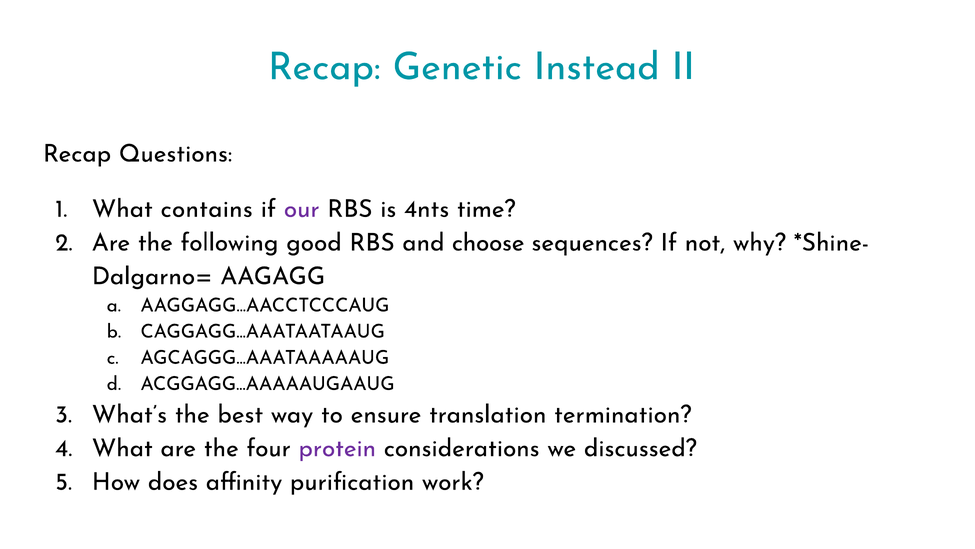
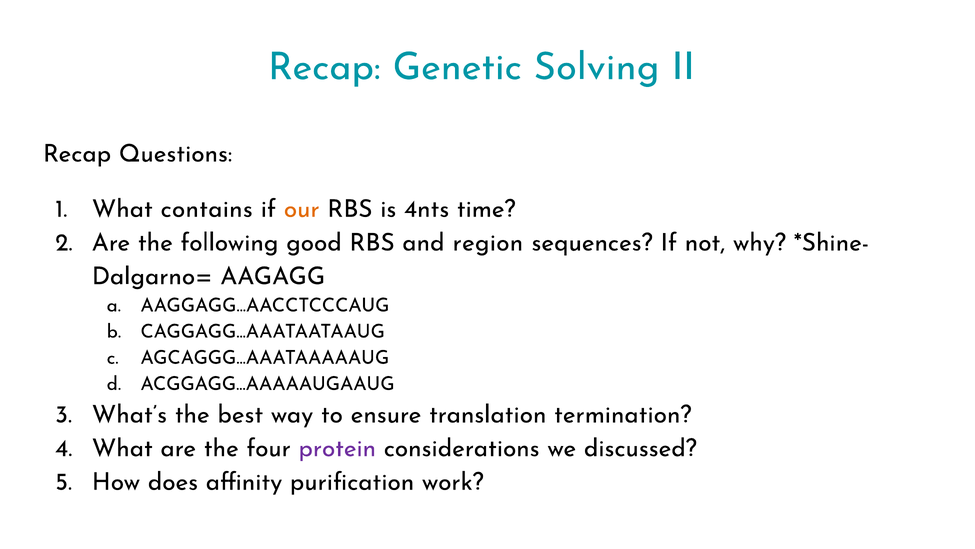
Instead: Instead -> Solving
our colour: purple -> orange
choose: choose -> region
